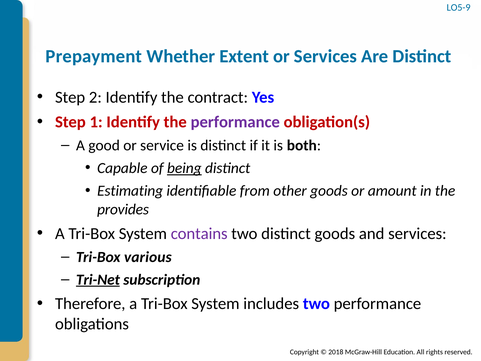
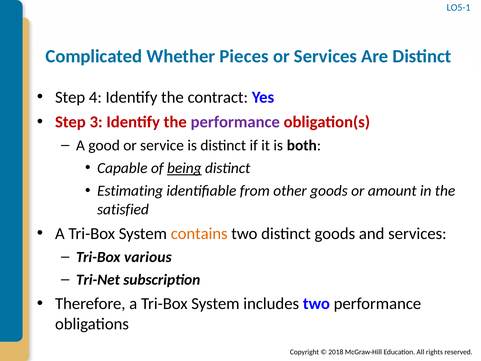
LO5-9: LO5-9 -> LO5-1
Prepayment: Prepayment -> Complicated
Extent: Extent -> Pieces
2: 2 -> 4
1: 1 -> 3
provides: provides -> satisfied
contains colour: purple -> orange
Tri-Net underline: present -> none
